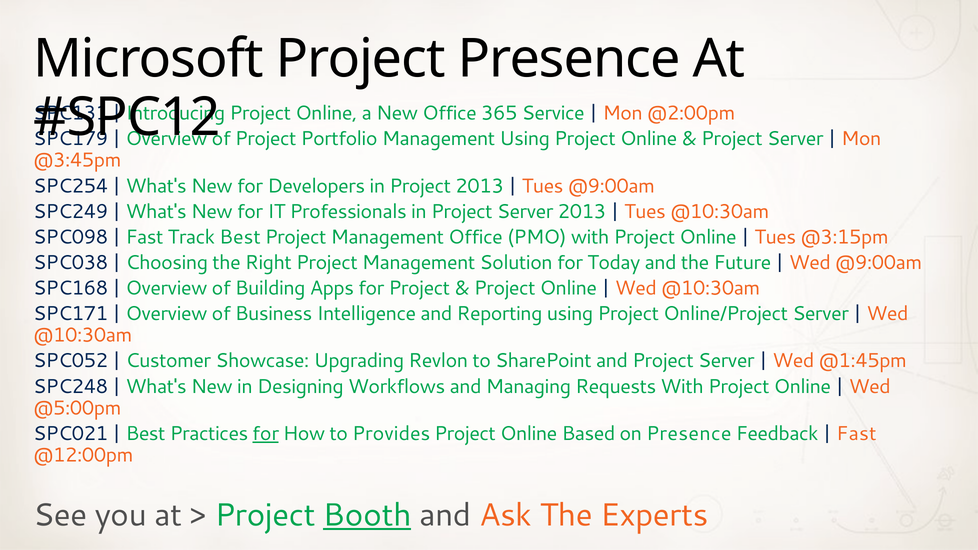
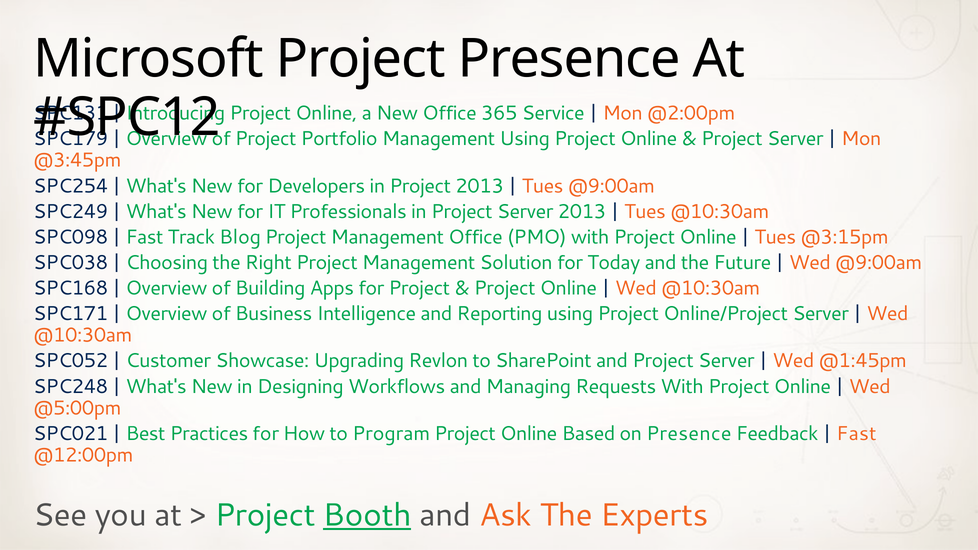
Track Best: Best -> Blog
for at (266, 434) underline: present -> none
Provides: Provides -> Program
